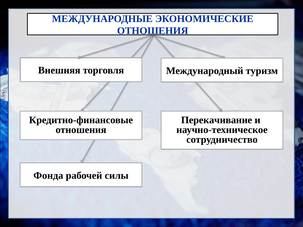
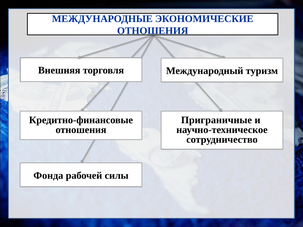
Перекачивание: Перекачивание -> Приграничные
